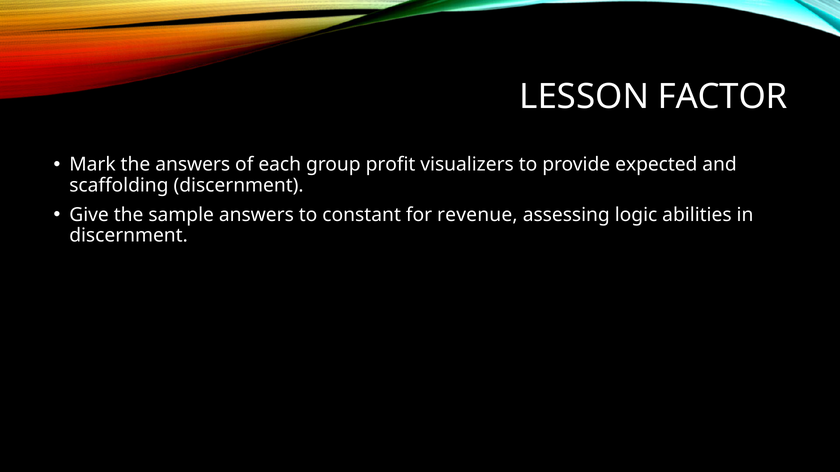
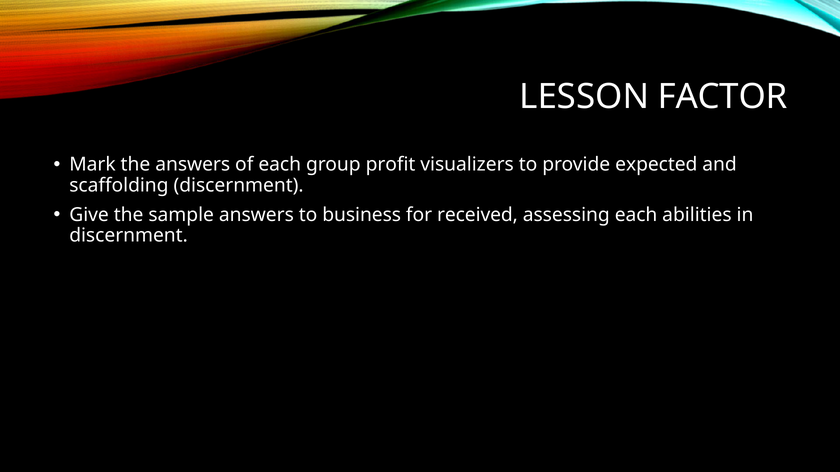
constant: constant -> business
revenue: revenue -> received
assessing logic: logic -> each
